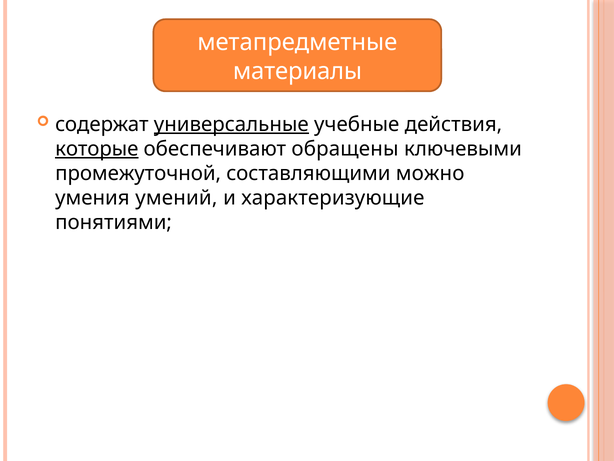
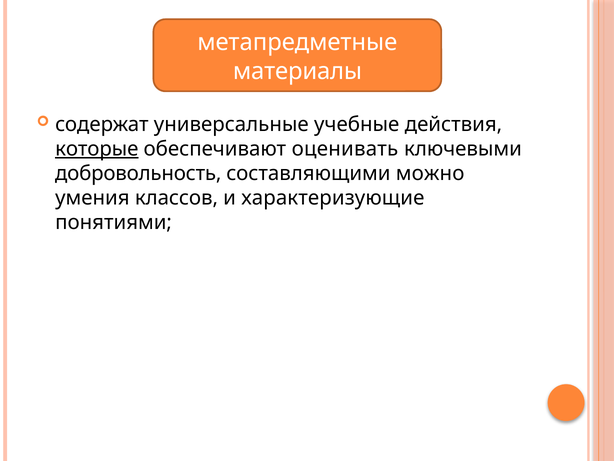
универсальные underline: present -> none
обращены: обращены -> оценивать
промежуточной: промежуточной -> добровольность
умений: умений -> классов
